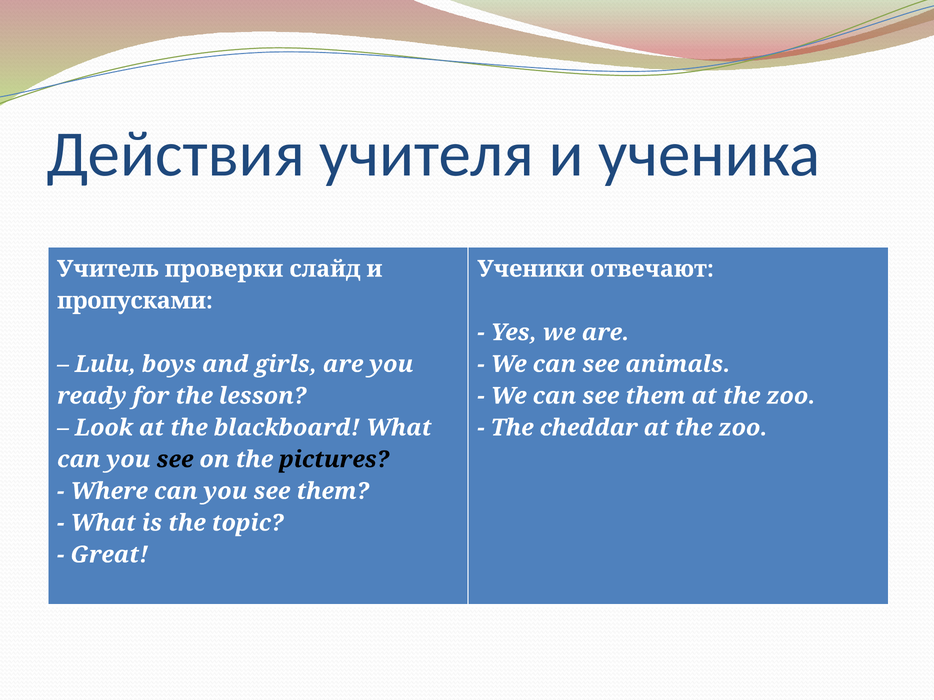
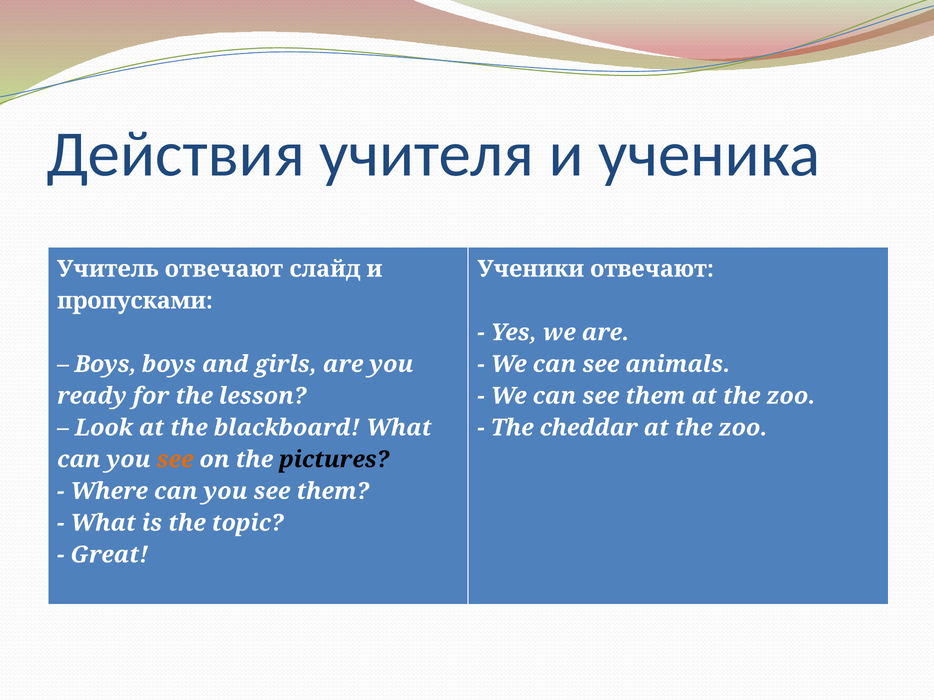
Учитель проверки: проверки -> отвечают
Lulu at (105, 364): Lulu -> Boys
see at (175, 460) colour: black -> orange
